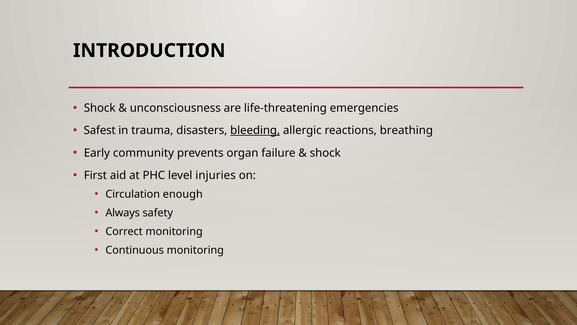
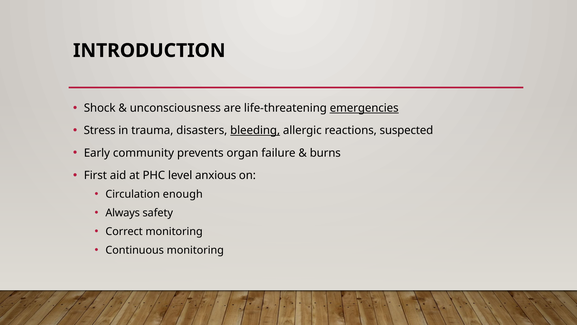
emergencies underline: none -> present
Safest: Safest -> Stress
breathing: breathing -> suspected
shock at (325, 153): shock -> burns
injuries: injuries -> anxious
